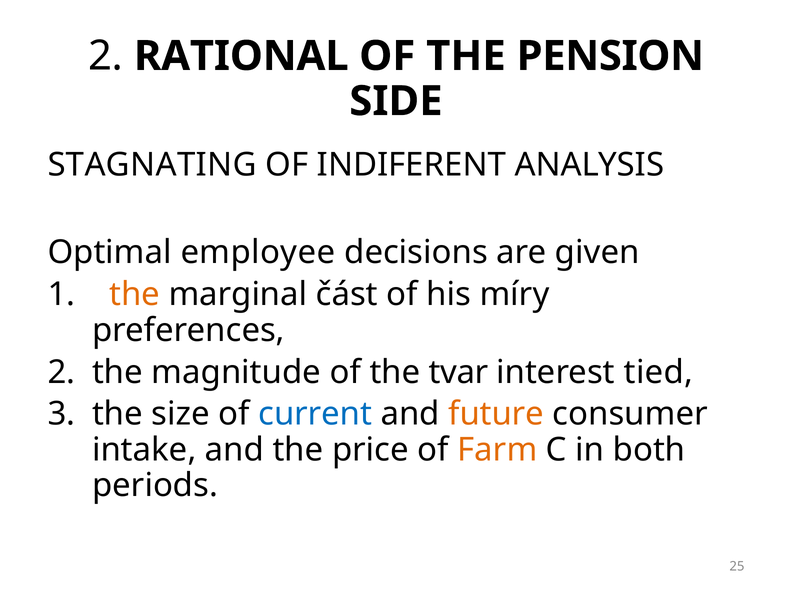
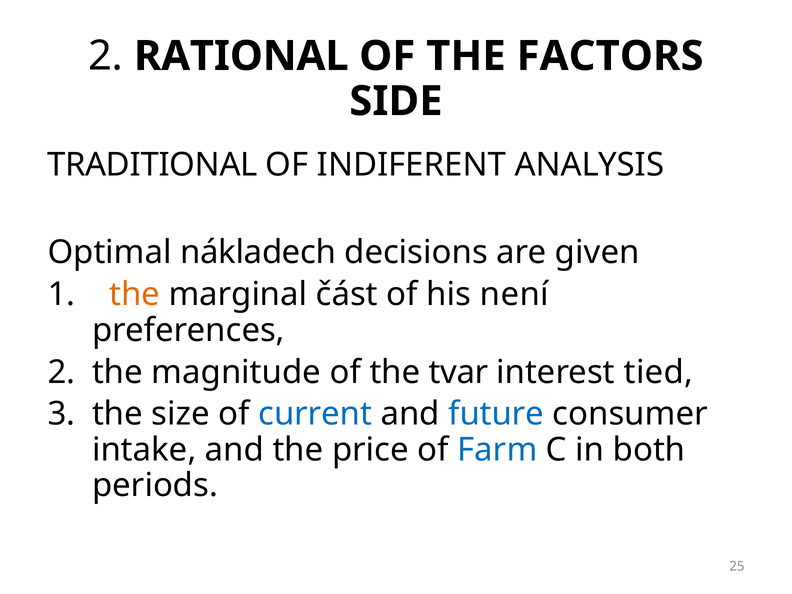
PENSION: PENSION -> FACTORS
STAGNATING: STAGNATING -> TRADITIONAL
employee: employee -> nákladech
míry: míry -> není
future colour: orange -> blue
Farm colour: orange -> blue
